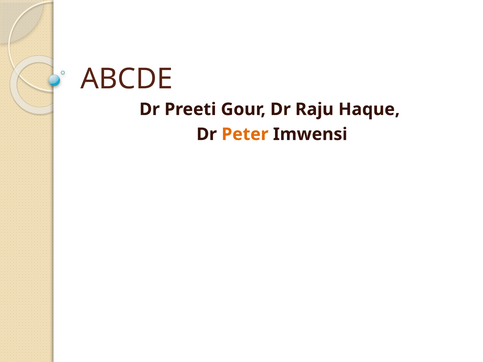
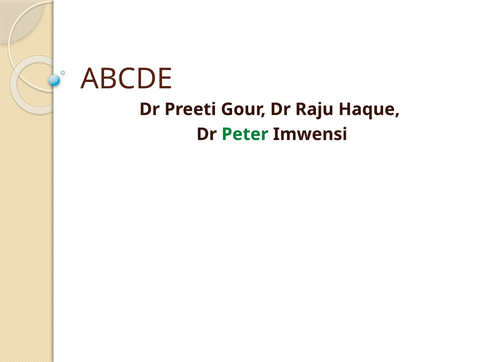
Peter colour: orange -> green
